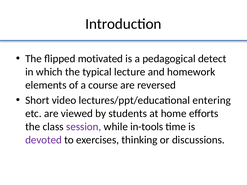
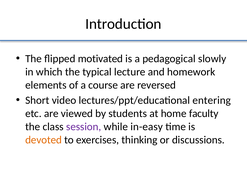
detect: detect -> slowly
efforts: efforts -> faculty
in-tools: in-tools -> in-easy
devoted colour: purple -> orange
